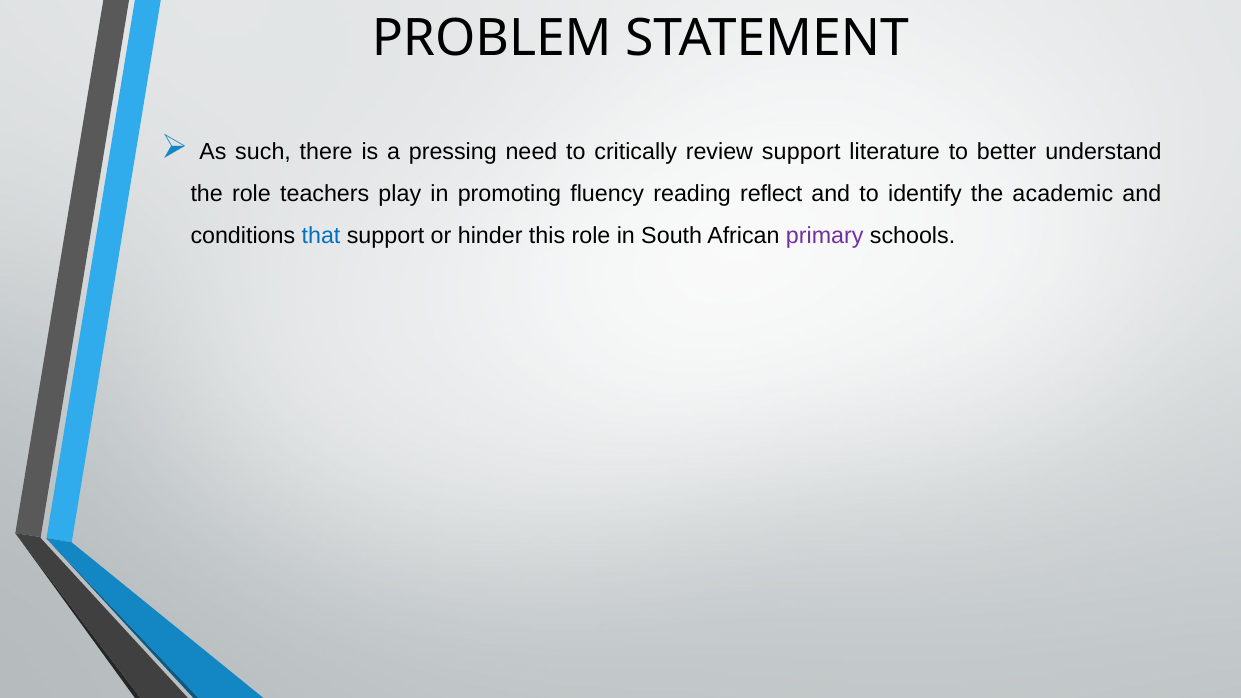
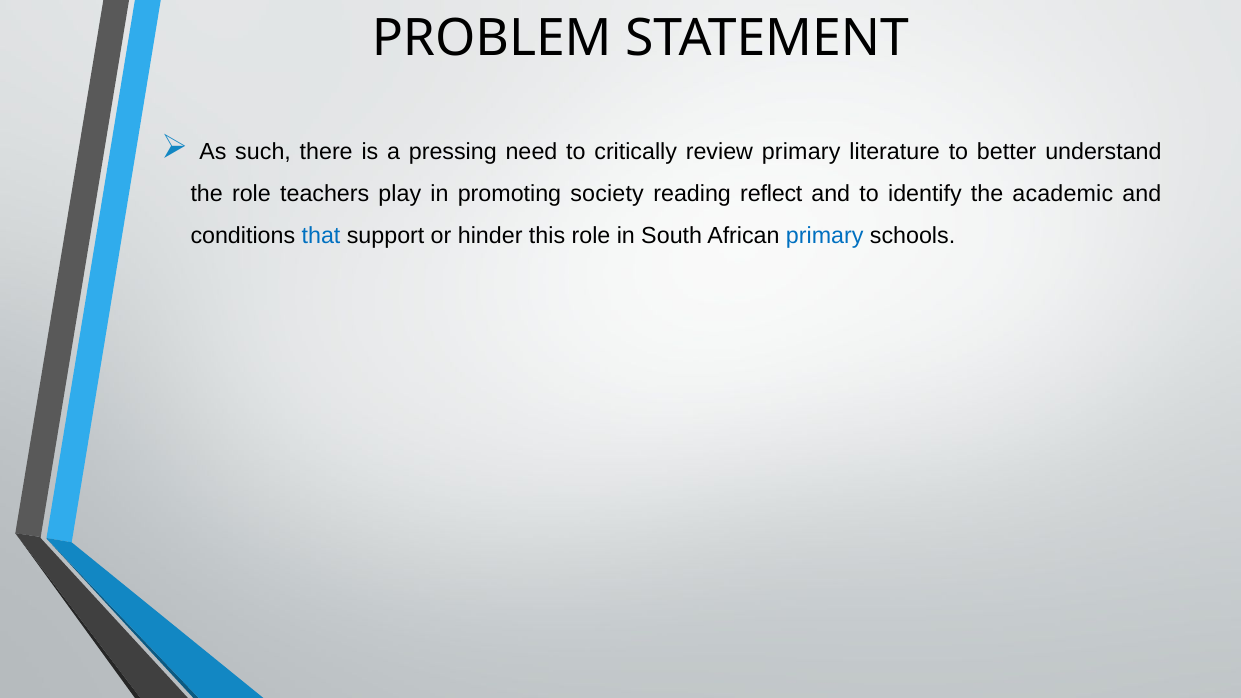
review support: support -> primary
fluency: fluency -> society
primary at (825, 236) colour: purple -> blue
